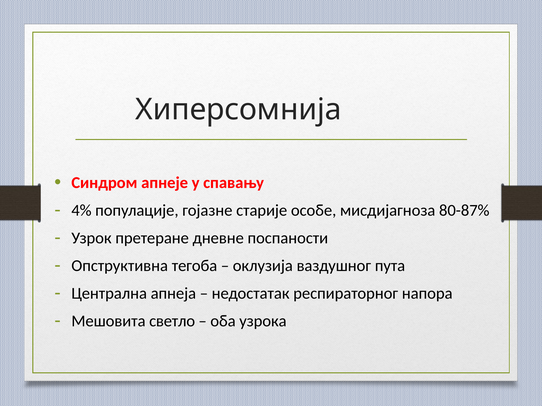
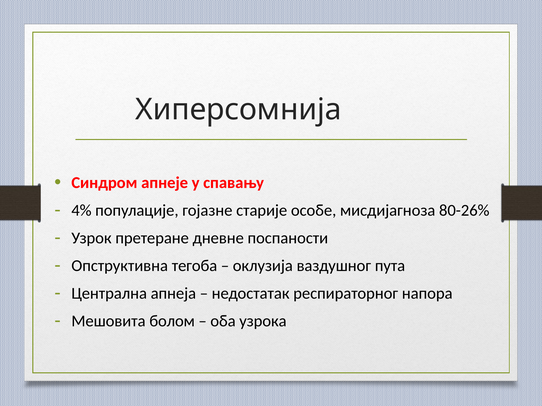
80-87%: 80-87% -> 80-26%
светло: светло -> бoлoм
